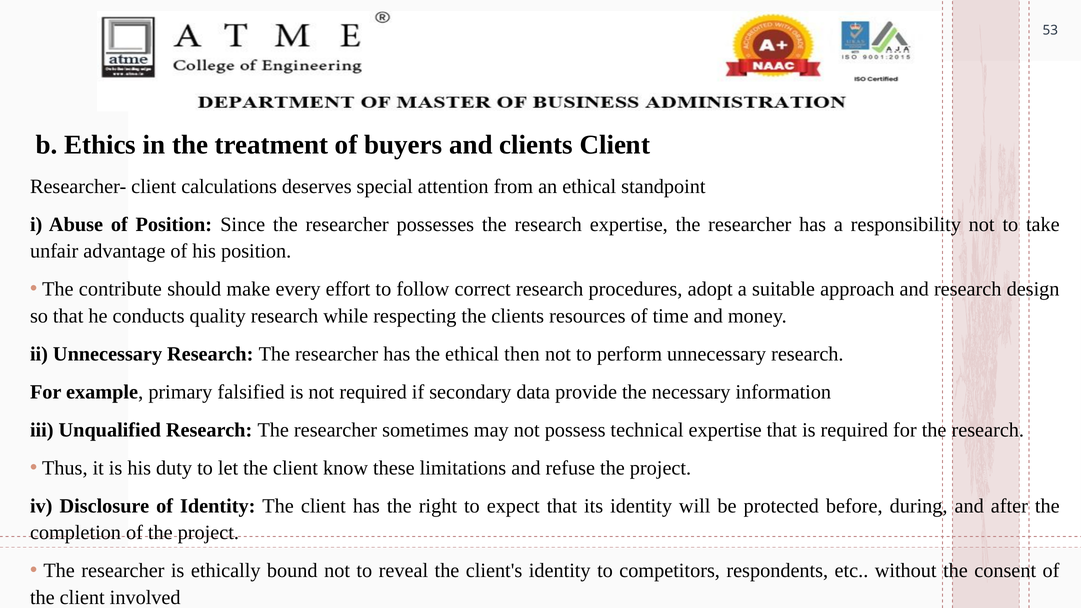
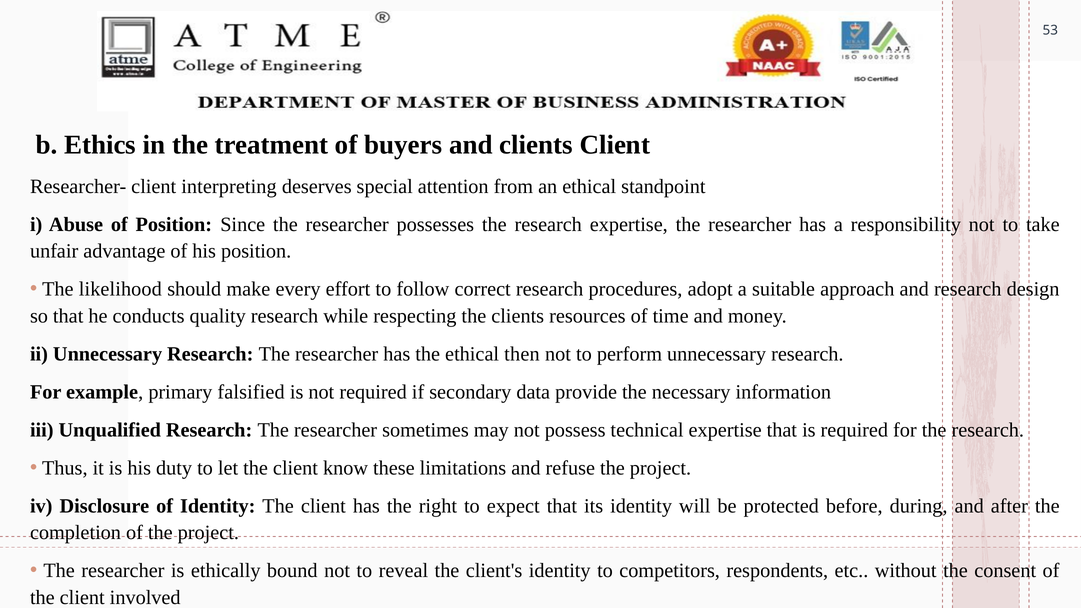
calculations: calculations -> interpreting
contribute: contribute -> likelihood
